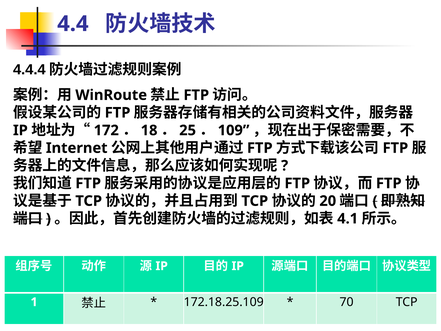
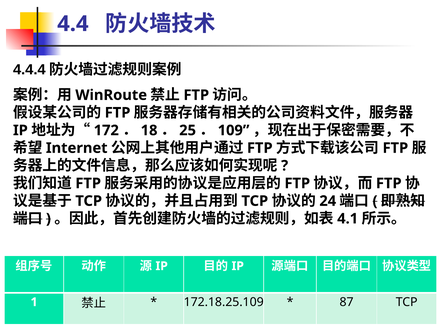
20: 20 -> 24
70: 70 -> 87
